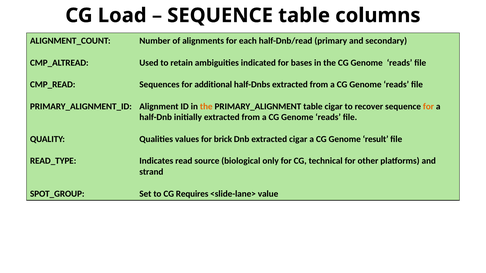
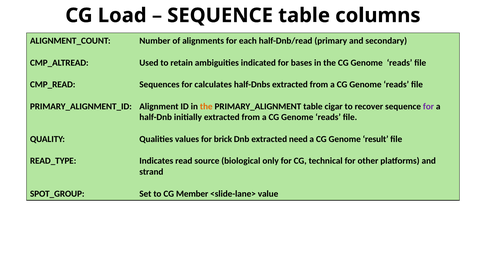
additional: additional -> calculates
for at (428, 106) colour: orange -> purple
extracted cigar: cigar -> need
Requires: Requires -> Member
